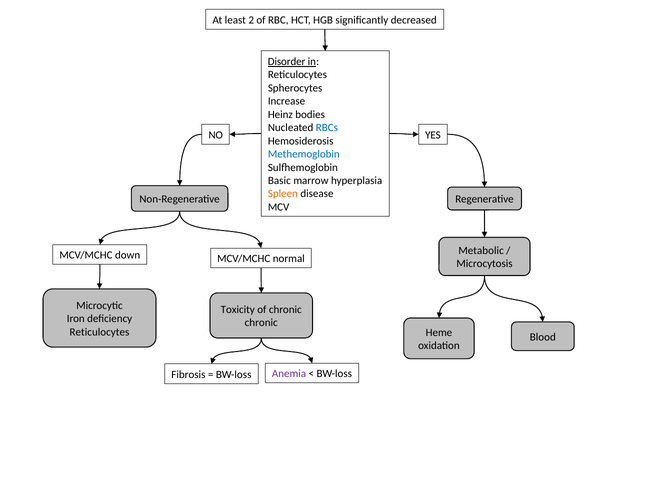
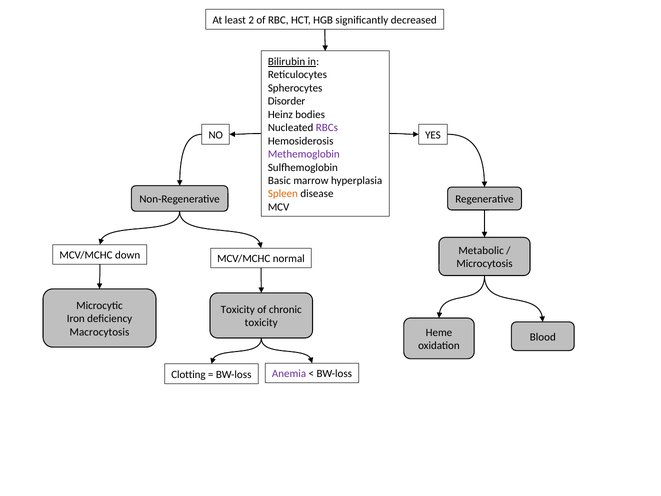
Disorder: Disorder -> Bilirubin
Increase: Increase -> Disorder
RBCs colour: blue -> purple
Methemoglobin colour: blue -> purple
chronic at (261, 323): chronic -> toxicity
Reticulocytes at (99, 332): Reticulocytes -> Macrocytosis
Fibrosis: Fibrosis -> Clotting
